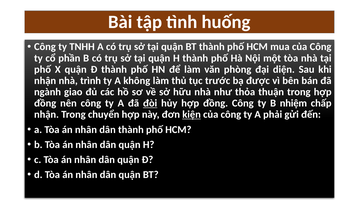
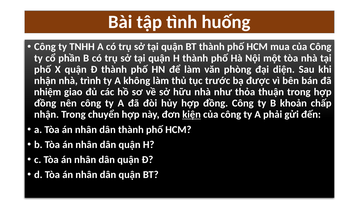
ngành: ngành -> nhiệm
đòi underline: present -> none
nhiệm: nhiệm -> khoản
